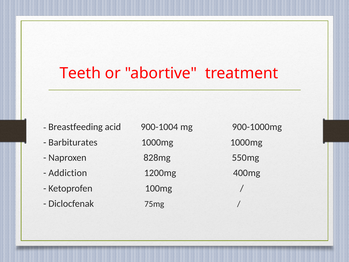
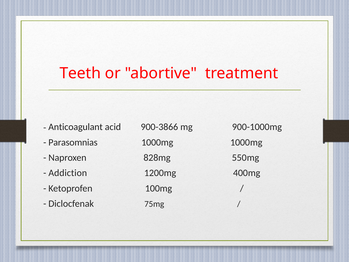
Breastfeeding: Breastfeeding -> Anticoagulant
900-1004: 900-1004 -> 900-3866
Barbiturates: Barbiturates -> Parasomnias
